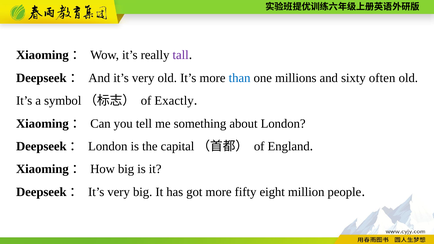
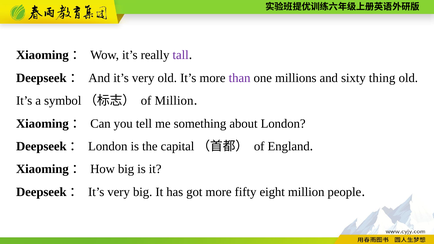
than colour: blue -> purple
often: often -> thing
of Exactly: Exactly -> Million
